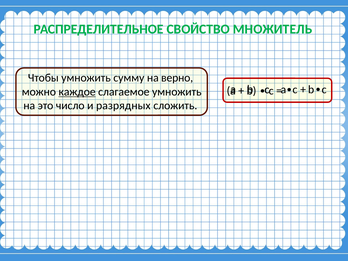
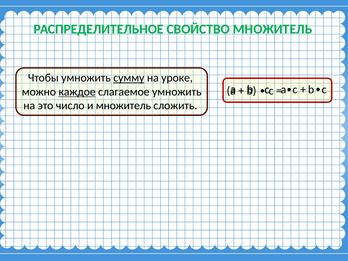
сумму underline: none -> present
верно: верно -> уроке
и разрядных: разрядных -> множитель
